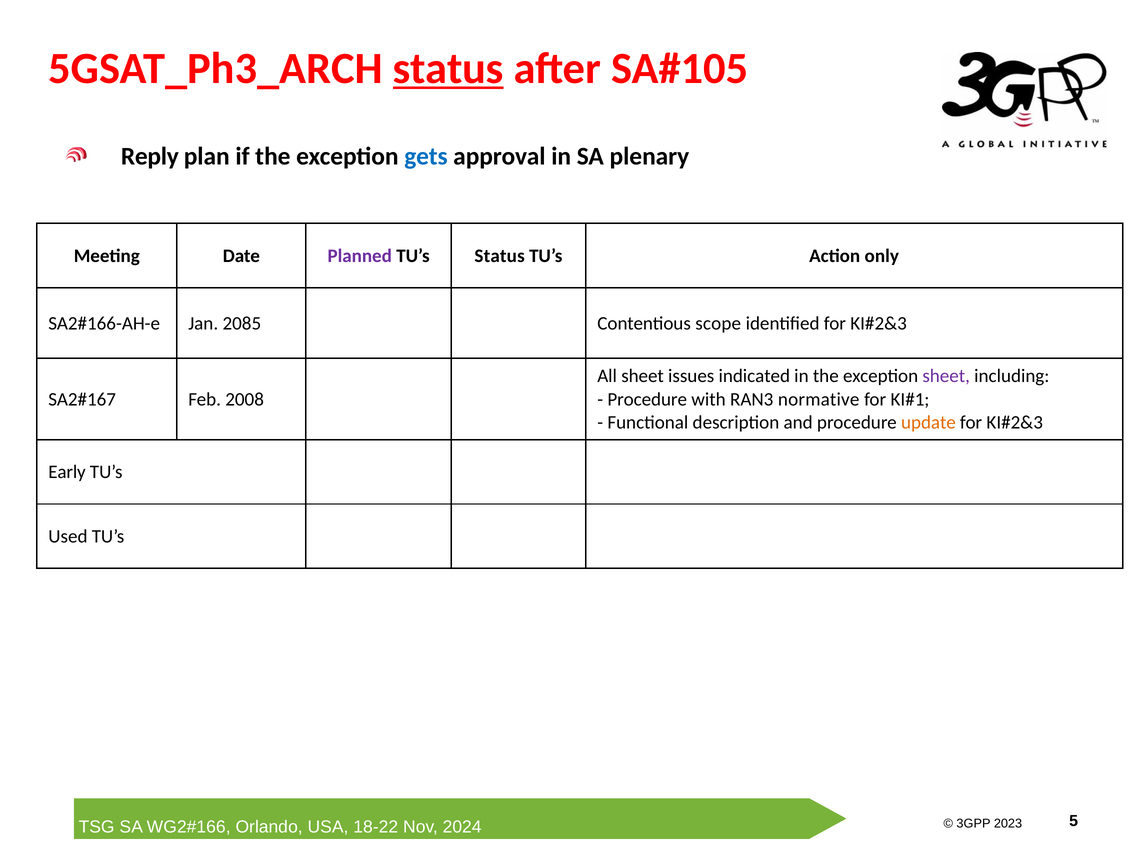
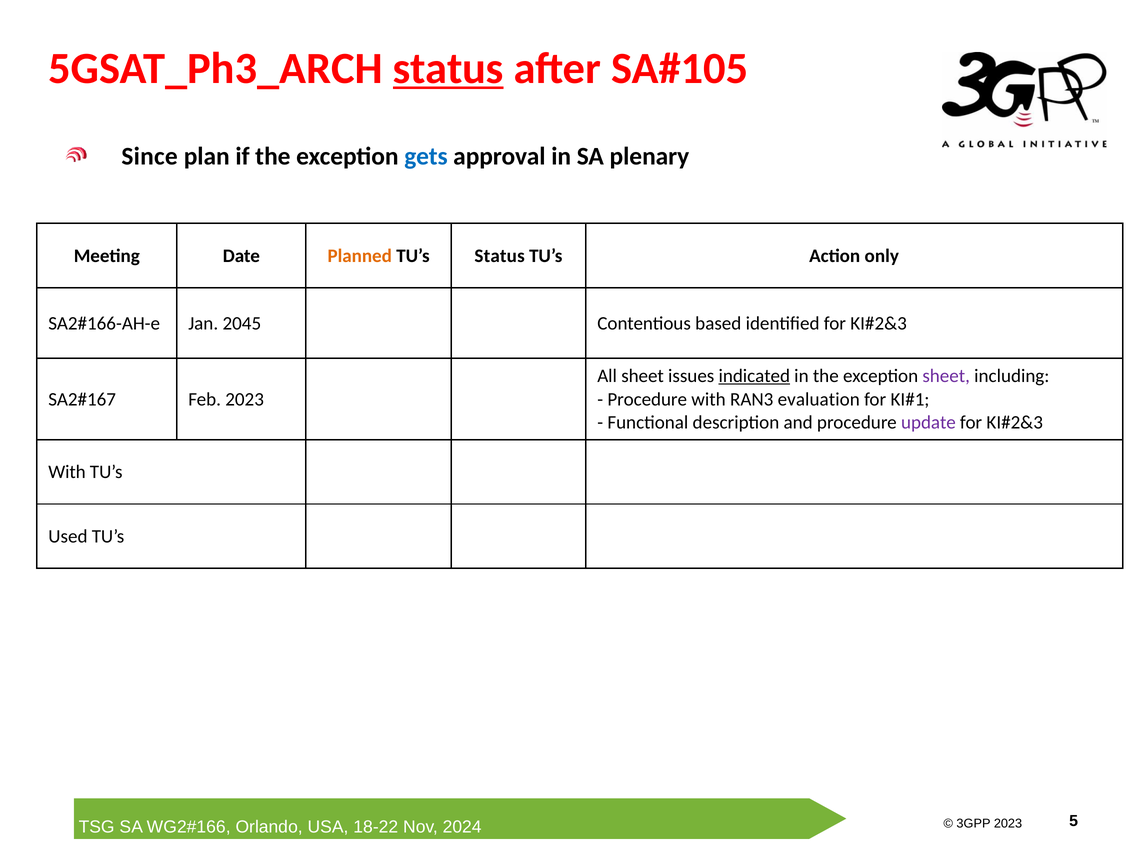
Reply: Reply -> Since
Planned colour: purple -> orange
2085: 2085 -> 2045
scope: scope -> based
indicated underline: none -> present
Feb 2008: 2008 -> 2023
normative: normative -> evaluation
update colour: orange -> purple
Early at (67, 472): Early -> With
